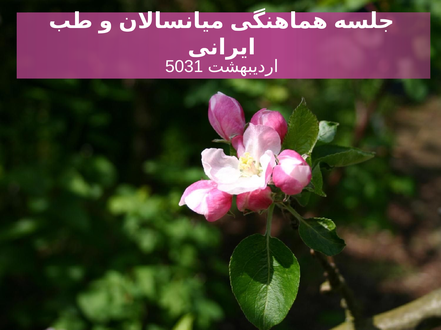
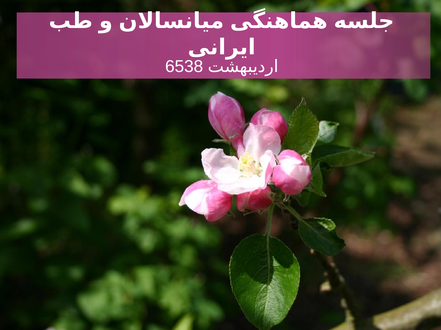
5031: 5031 -> 6538
